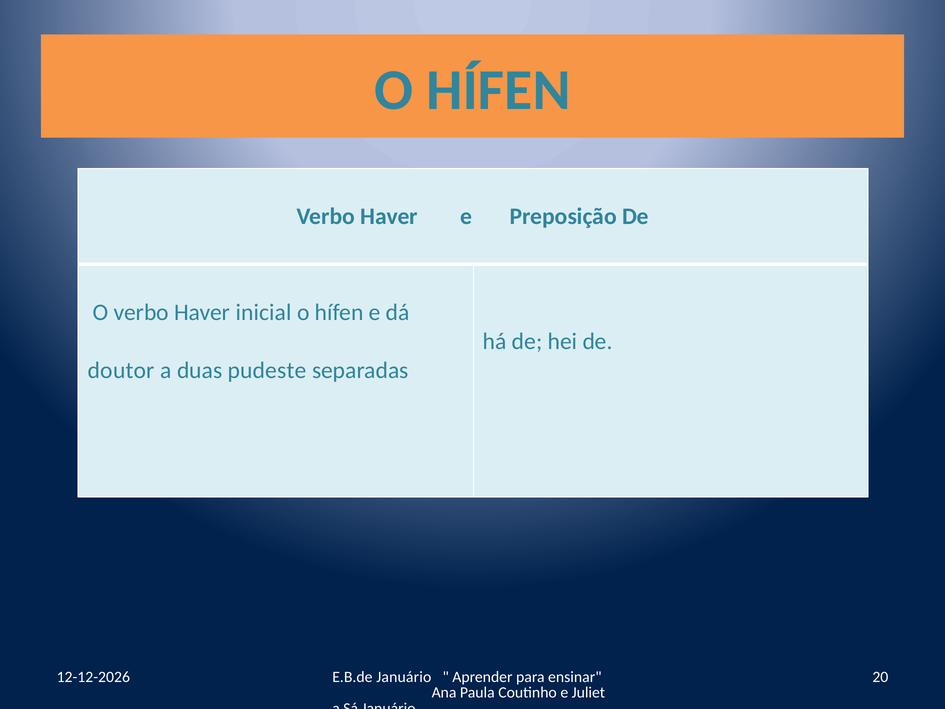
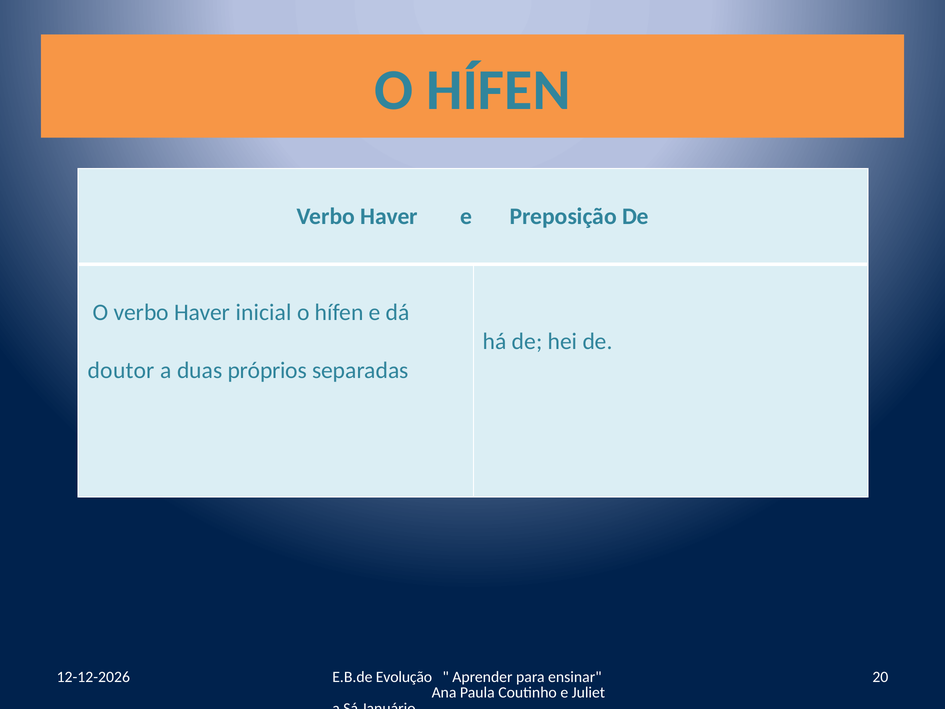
pudeste: pudeste -> próprios
E.B.de Januário: Januário -> Evolução
